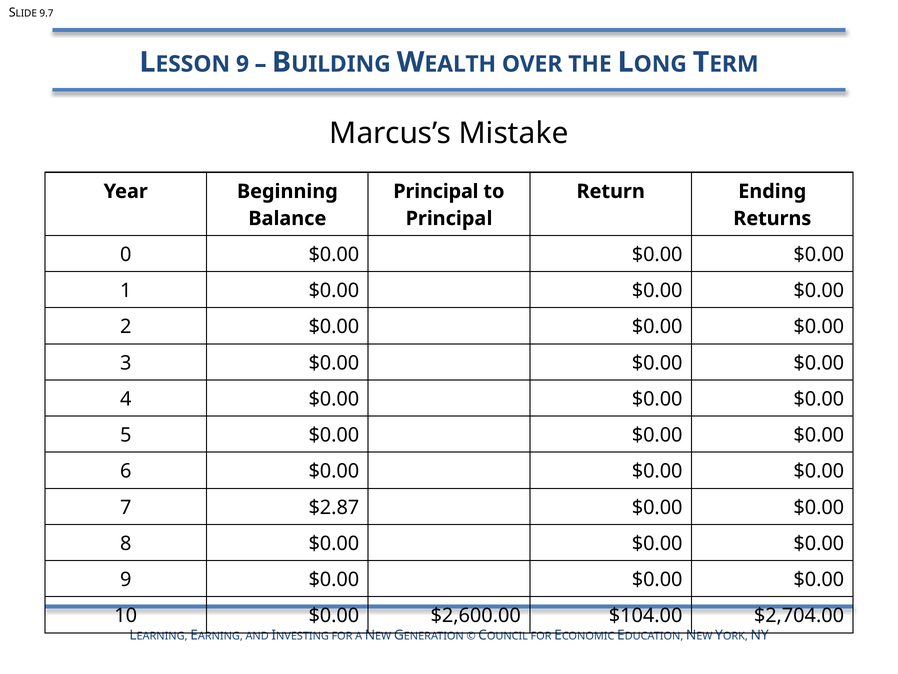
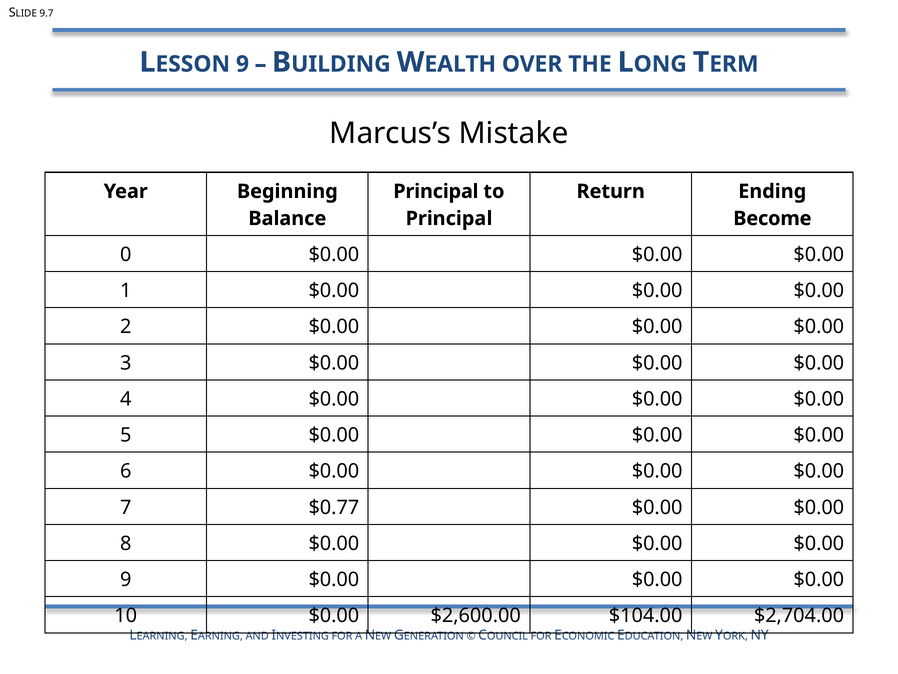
Returns: Returns -> Become
$2.87: $2.87 -> $0.77
